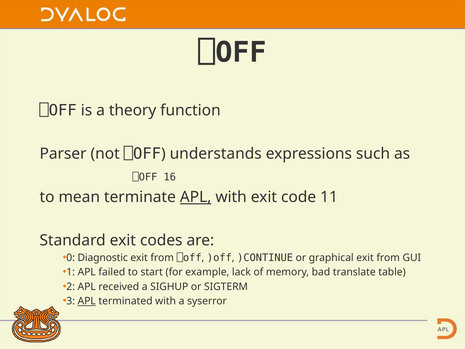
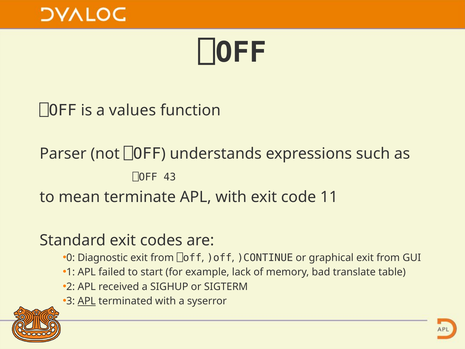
theory: theory -> values
16: 16 -> 43
APL at (196, 197) underline: present -> none
